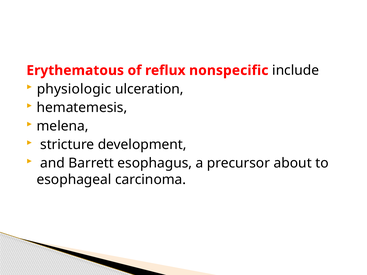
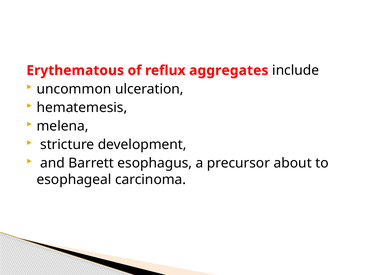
nonspecific: nonspecific -> aggregates
physiologic: physiologic -> uncommon
